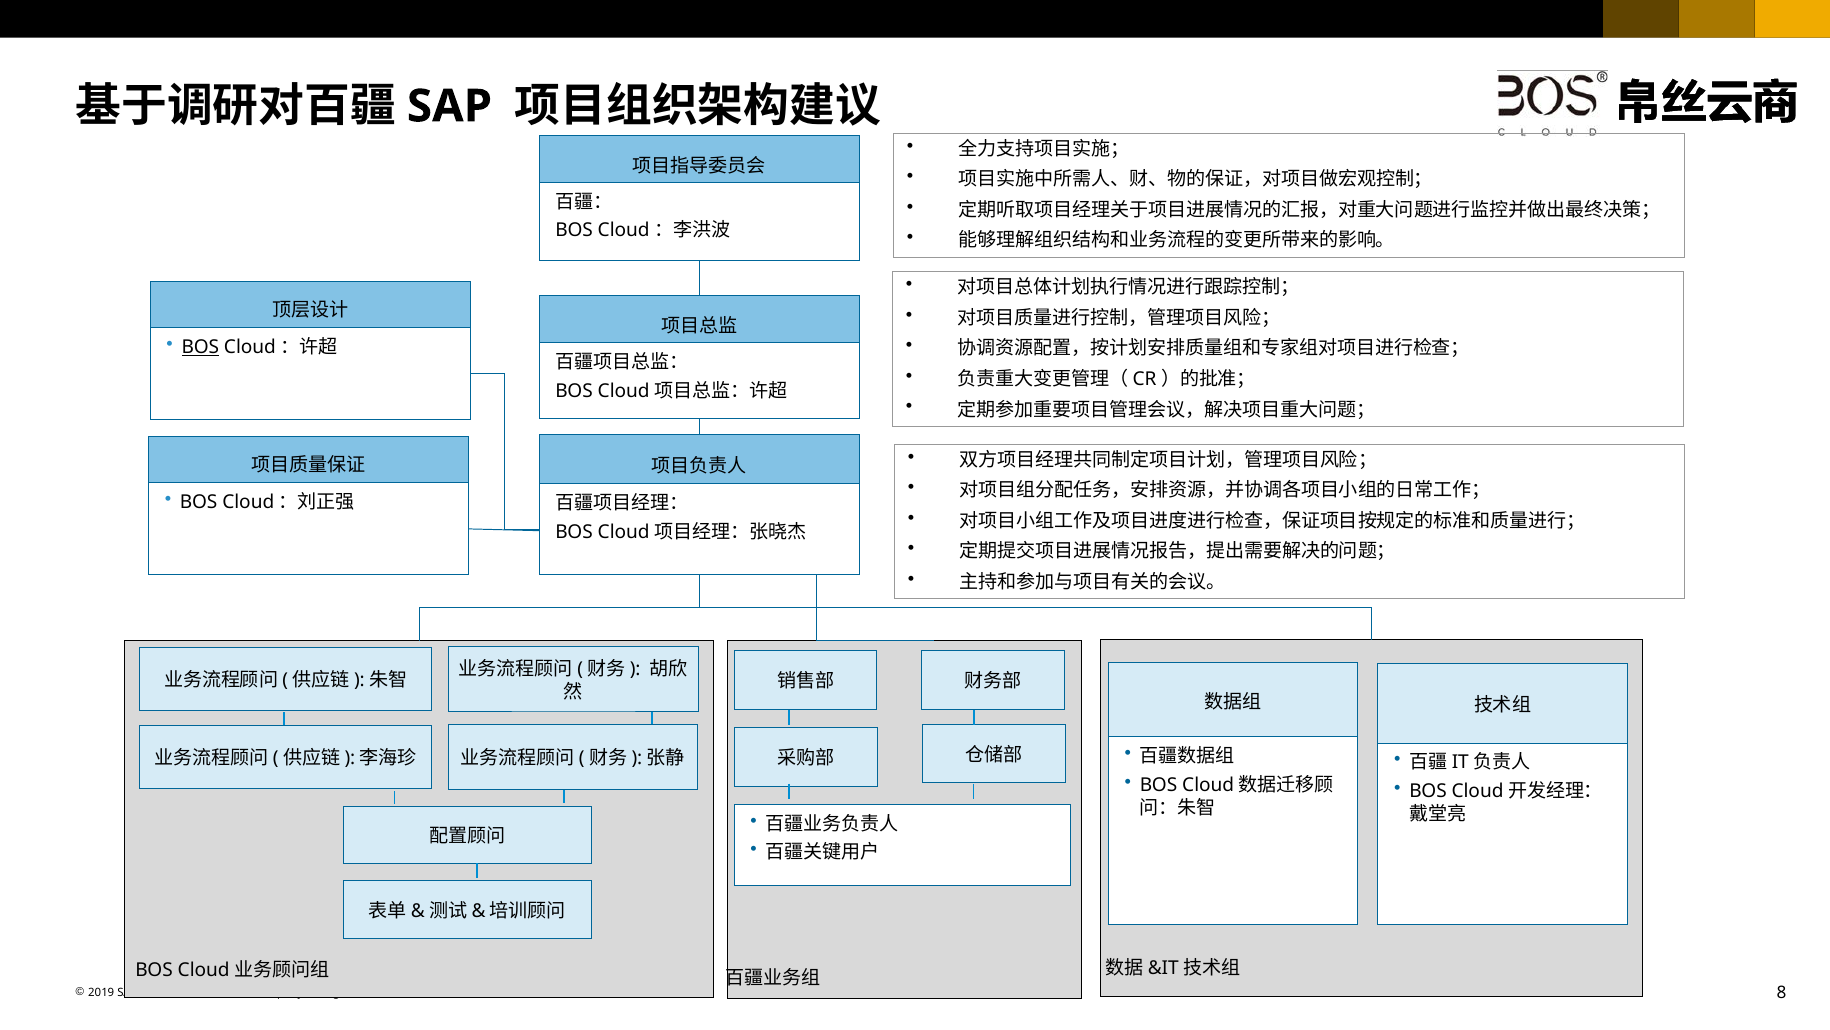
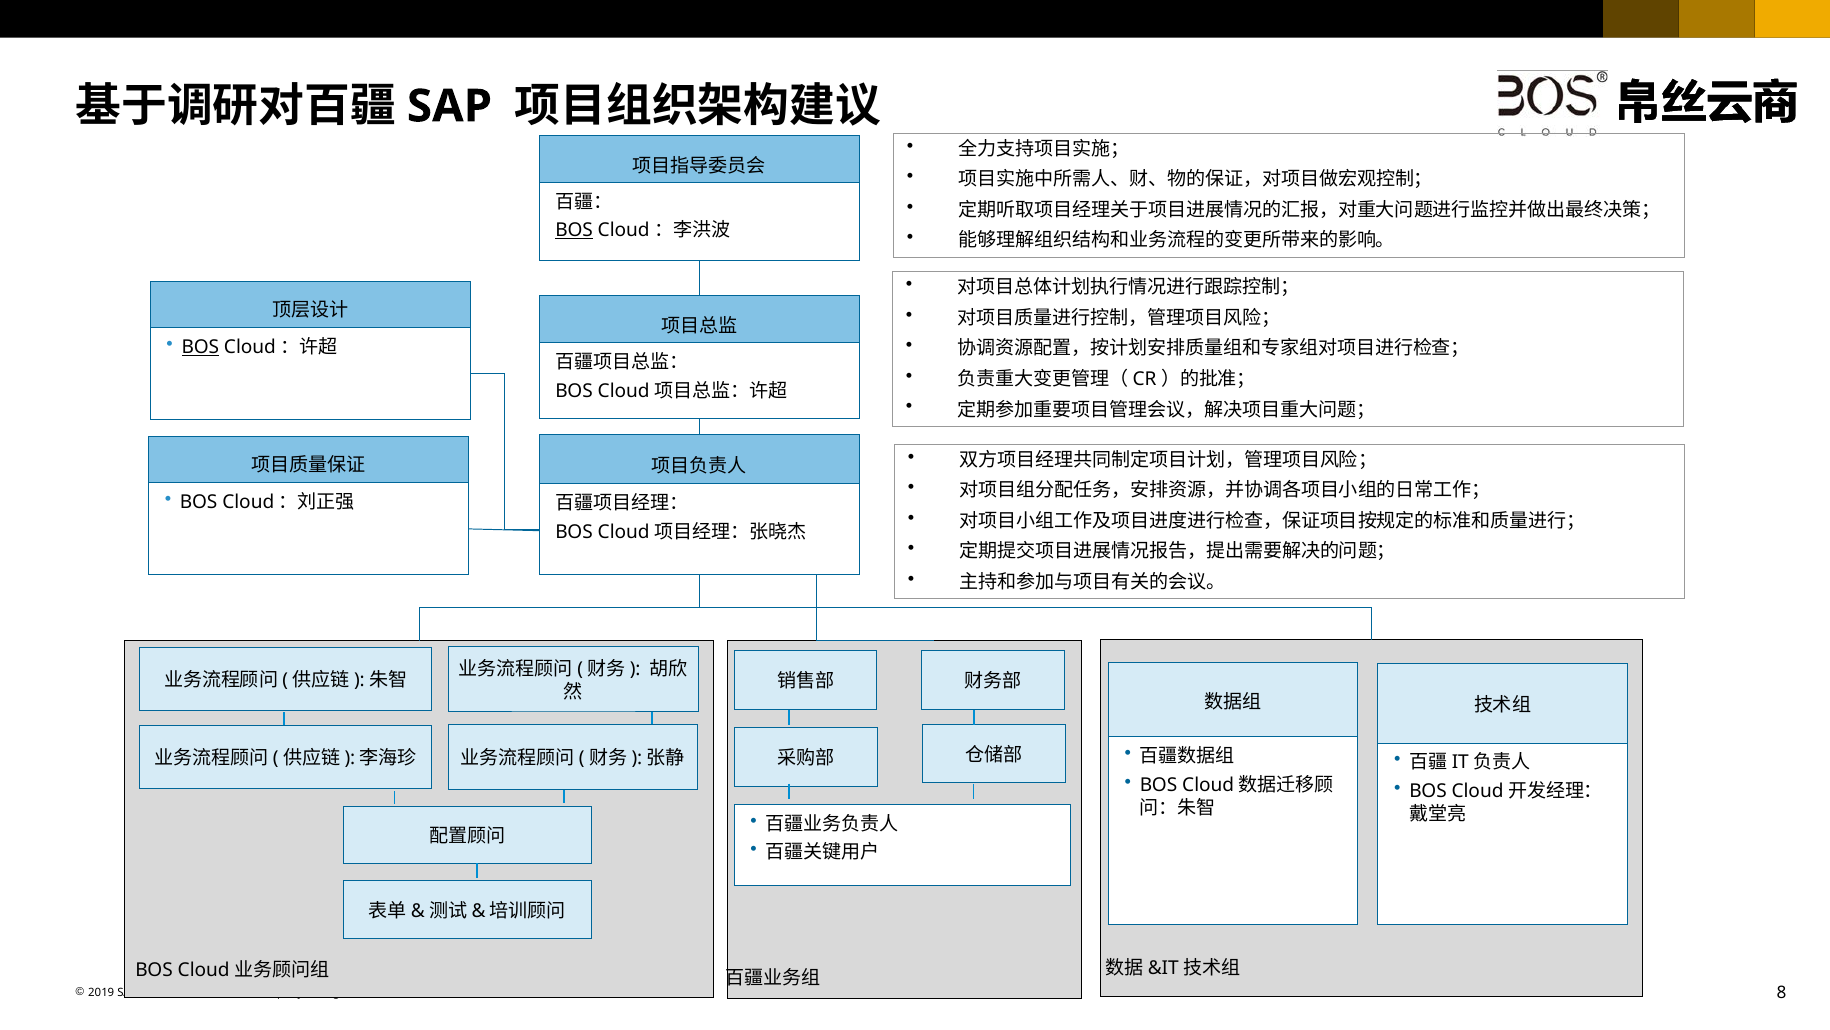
BOS at (574, 230) underline: none -> present
